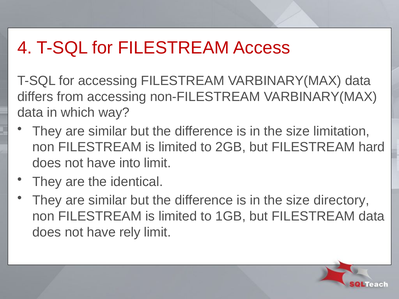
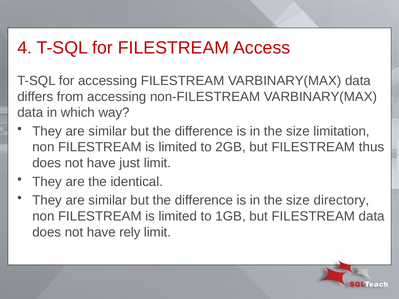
hard: hard -> thus
into: into -> just
